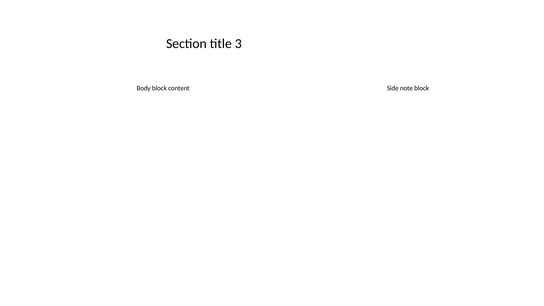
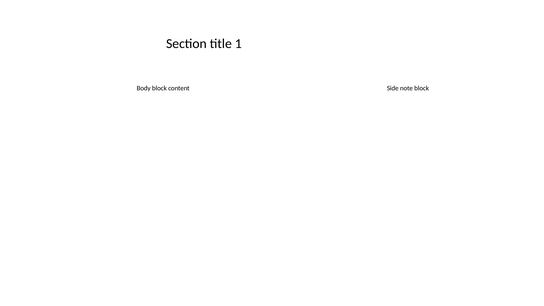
3: 3 -> 1
